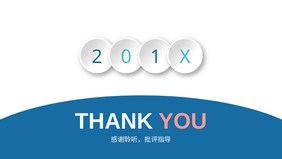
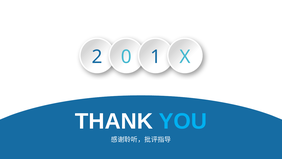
YOU colour: pink -> light blue
